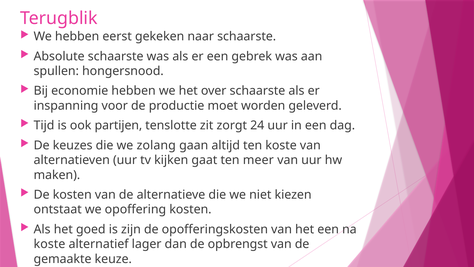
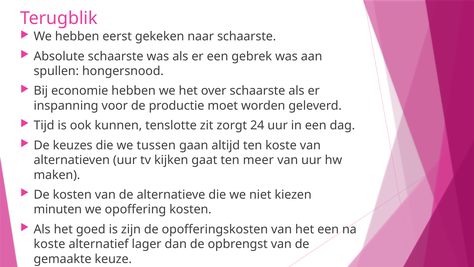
partijen: partijen -> kunnen
zolang: zolang -> tussen
ontstaat: ontstaat -> minuten
